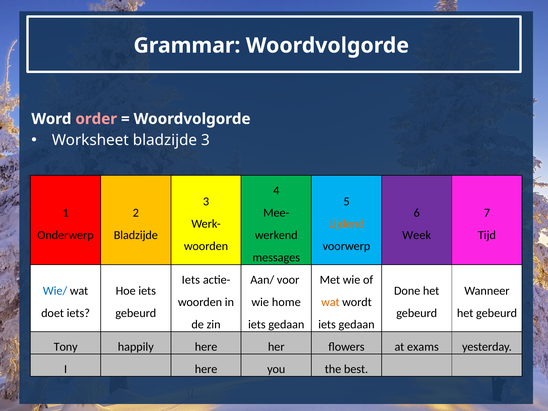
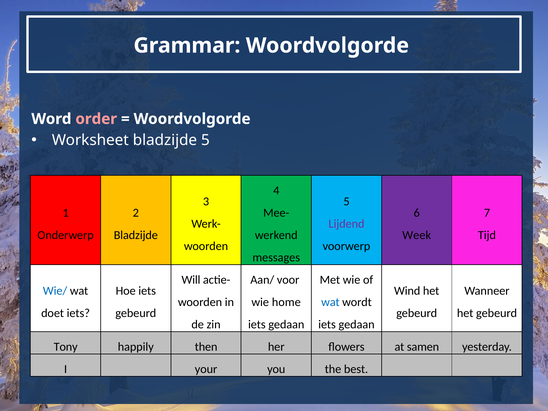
Worksheet bladzijde 3: 3 -> 5
Lijdend colour: orange -> purple
Iets at (191, 280): Iets -> Will
Done: Done -> Wind
wat at (330, 302) colour: orange -> blue
happily here: here -> then
exams: exams -> samen
I here: here -> your
